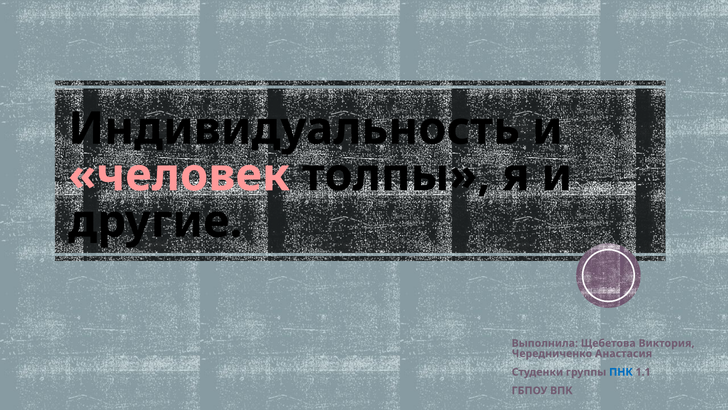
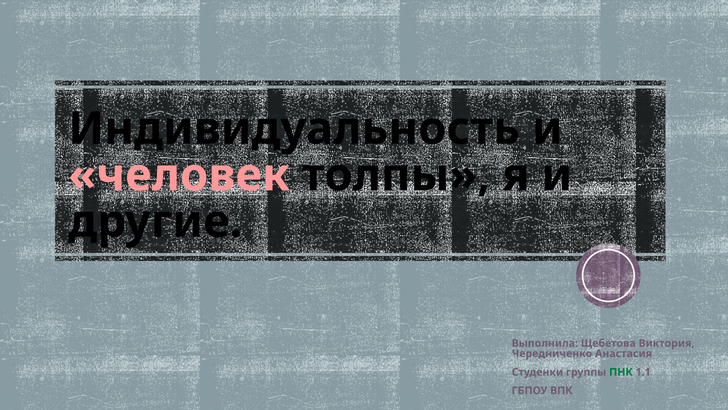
ПНК colour: blue -> green
